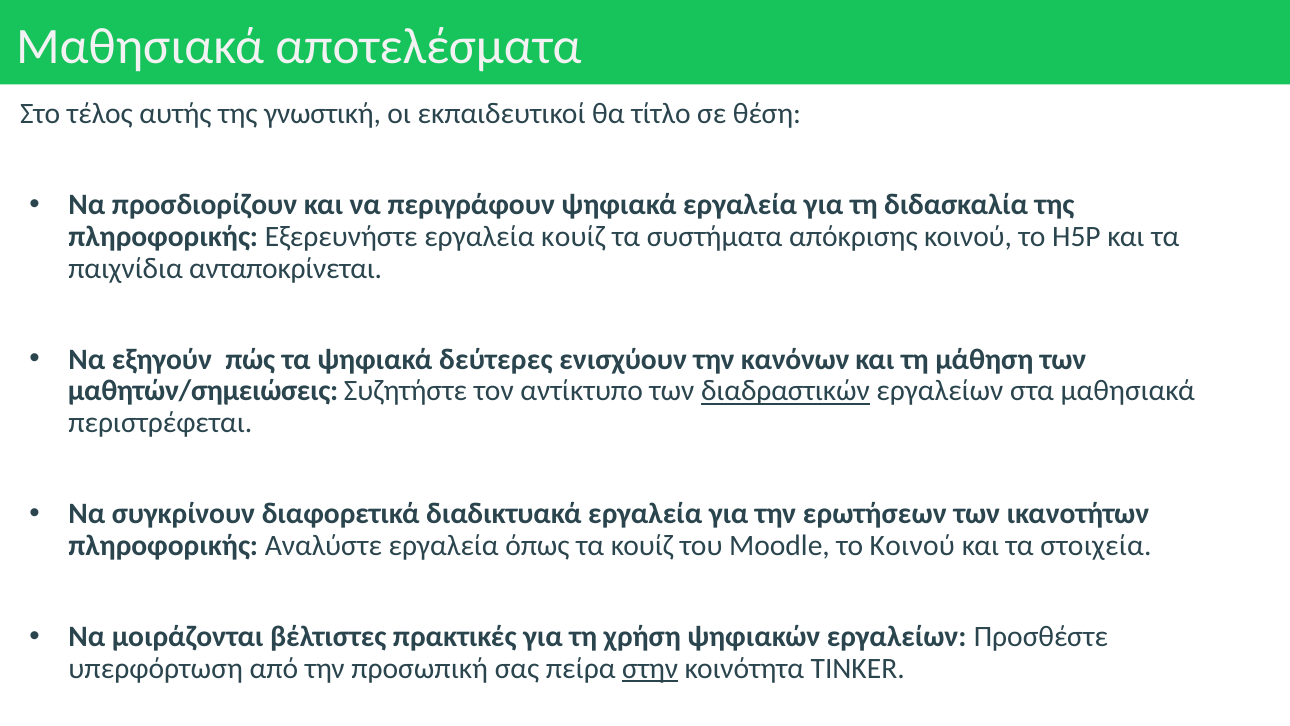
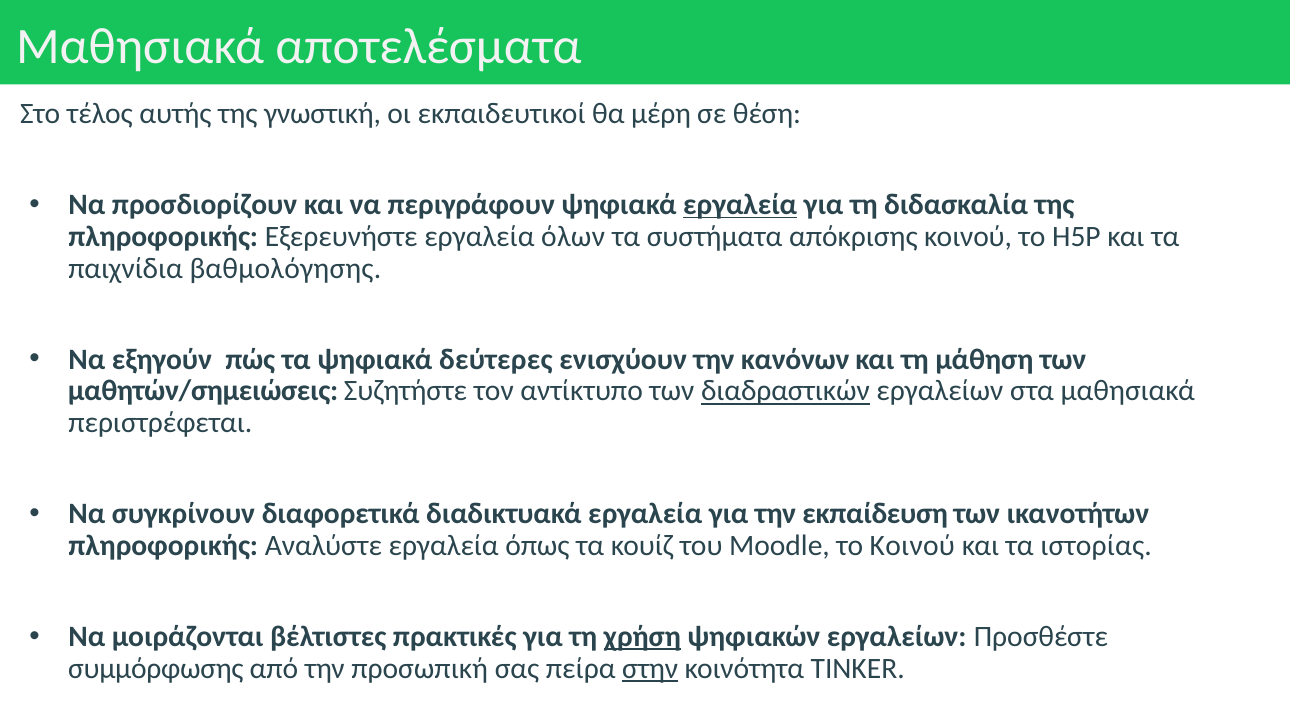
τίτλο: τίτλο -> μέρη
εργαλεία at (740, 205) underline: none -> present
εργαλεία κουίζ: κουίζ -> όλων
ανταποκρίνεται: ανταποκρίνεται -> βαθμολόγησης
ερωτήσεων: ερωτήσεων -> εκπαίδευση
στοιχεία: στοιχεία -> ιστορίας
χρήση underline: none -> present
υπερφόρτωση: υπερφόρτωση -> συμμόρφωσης
